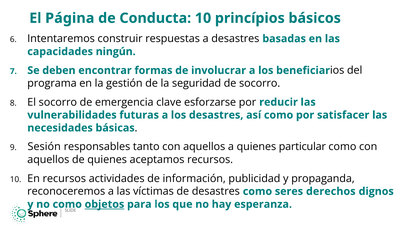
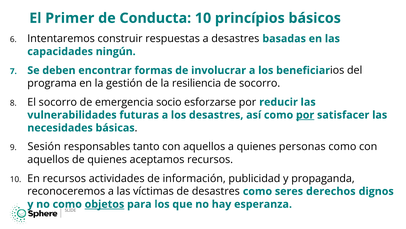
Página: Página -> Primer
seguridad: seguridad -> resiliencia
clave: clave -> socio
por at (305, 115) underline: none -> present
particular: particular -> personas
